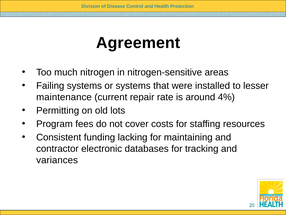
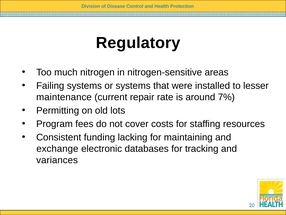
Agreement: Agreement -> Regulatory
4%: 4% -> 7%
contractor: contractor -> exchange
